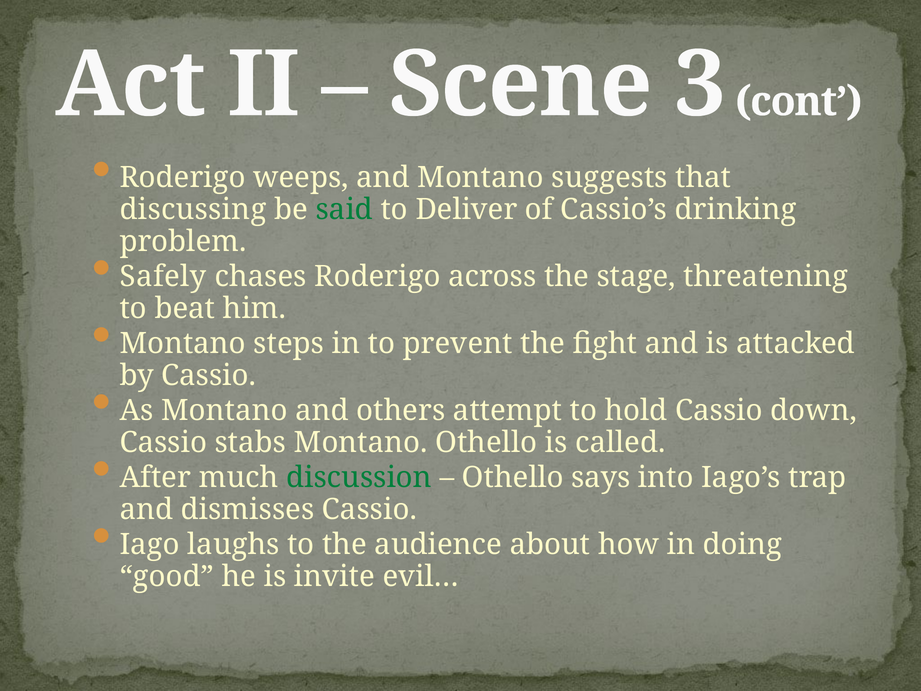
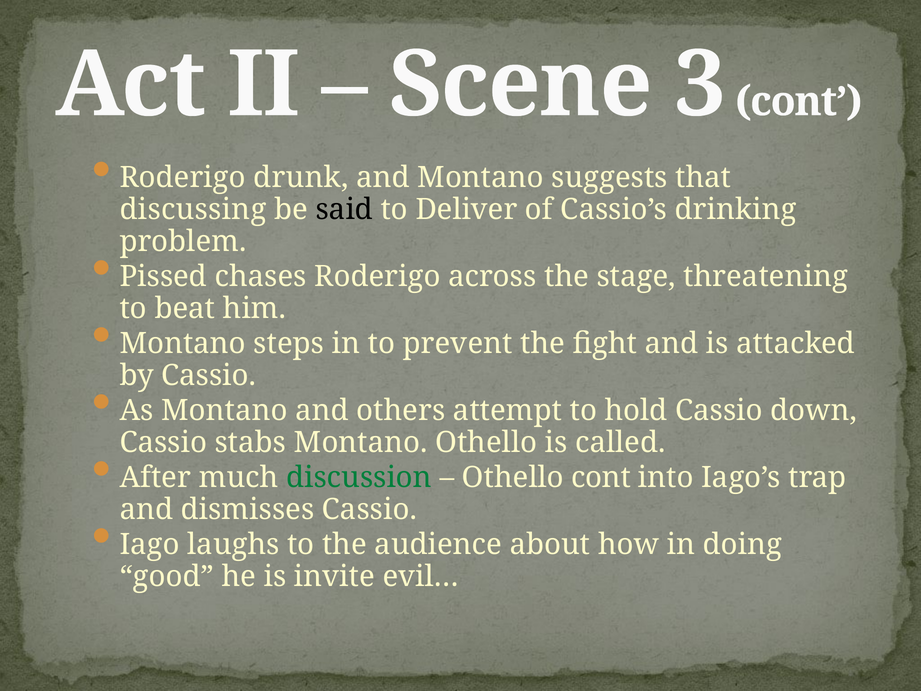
weeps: weeps -> drunk
said colour: green -> black
Safely: Safely -> Pissed
Othello says: says -> cont
